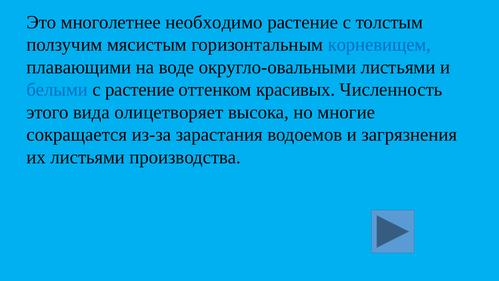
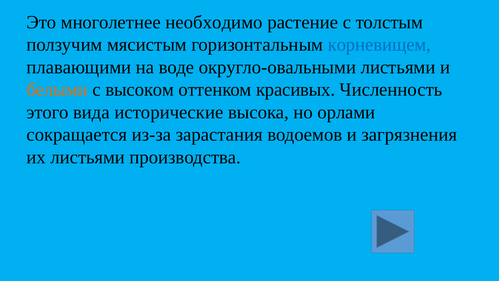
белыми colour: blue -> orange
с растение: растение -> высоком
олицетворяет: олицетворяет -> исторические
многие: многие -> орлами
